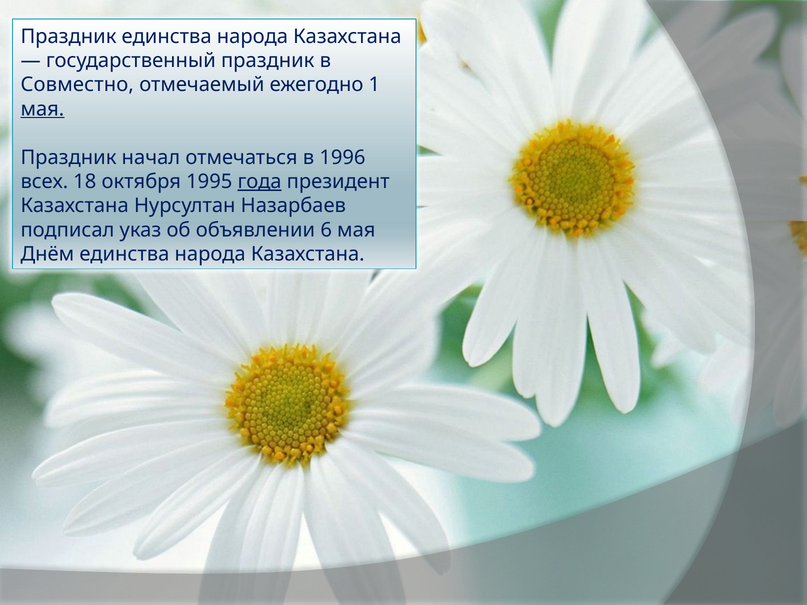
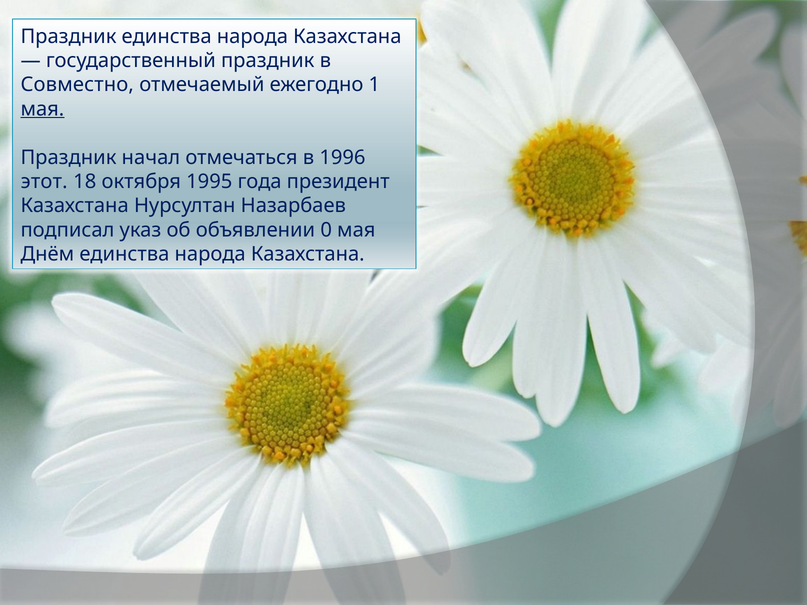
всех: всех -> этот
года underline: present -> none
6: 6 -> 0
